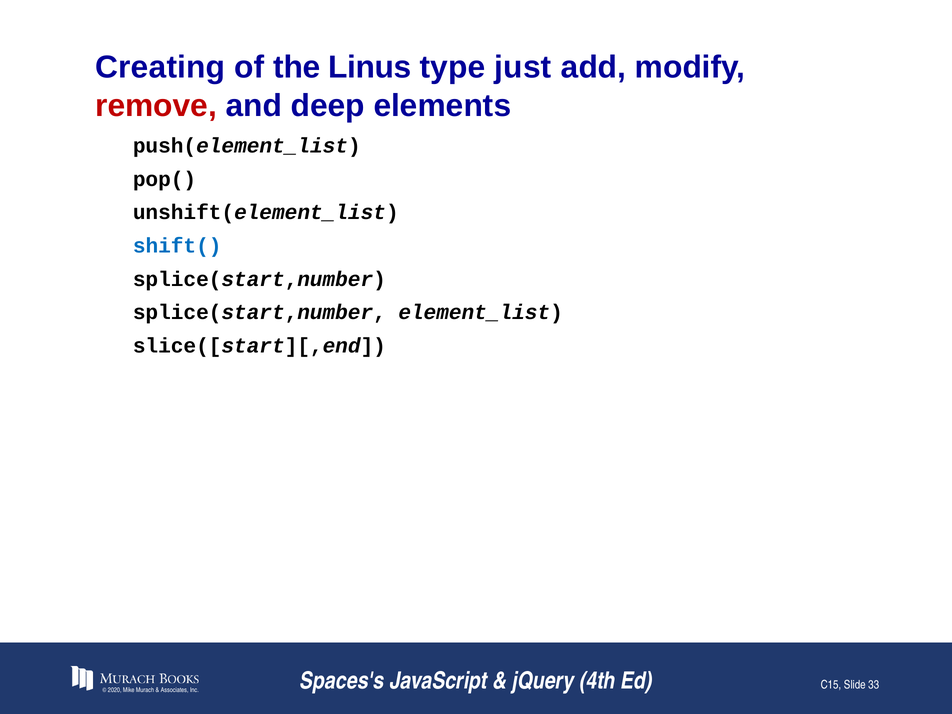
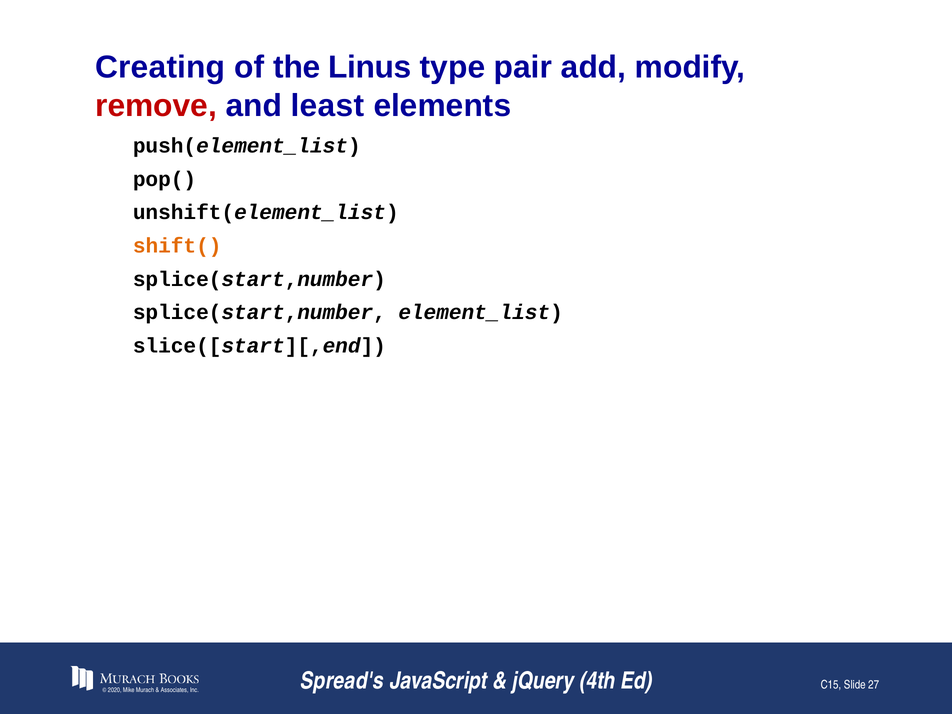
just: just -> pair
deep: deep -> least
shift( colour: blue -> orange
Spaces's: Spaces's -> Spread's
33: 33 -> 27
